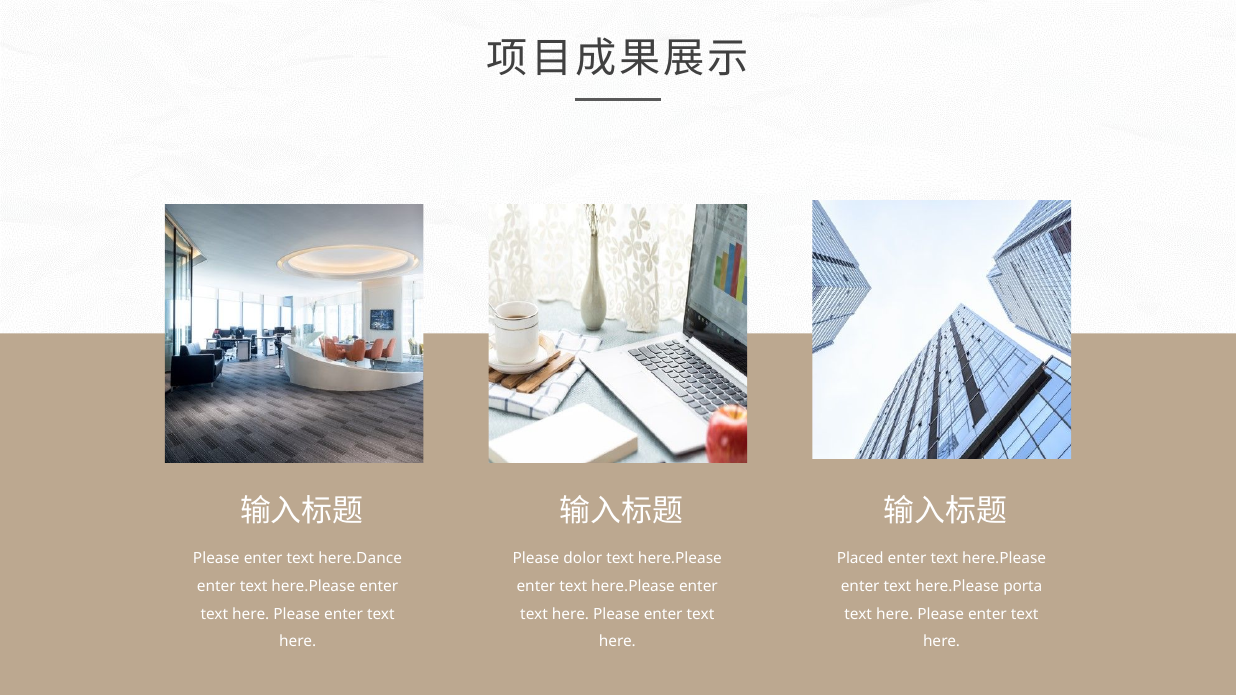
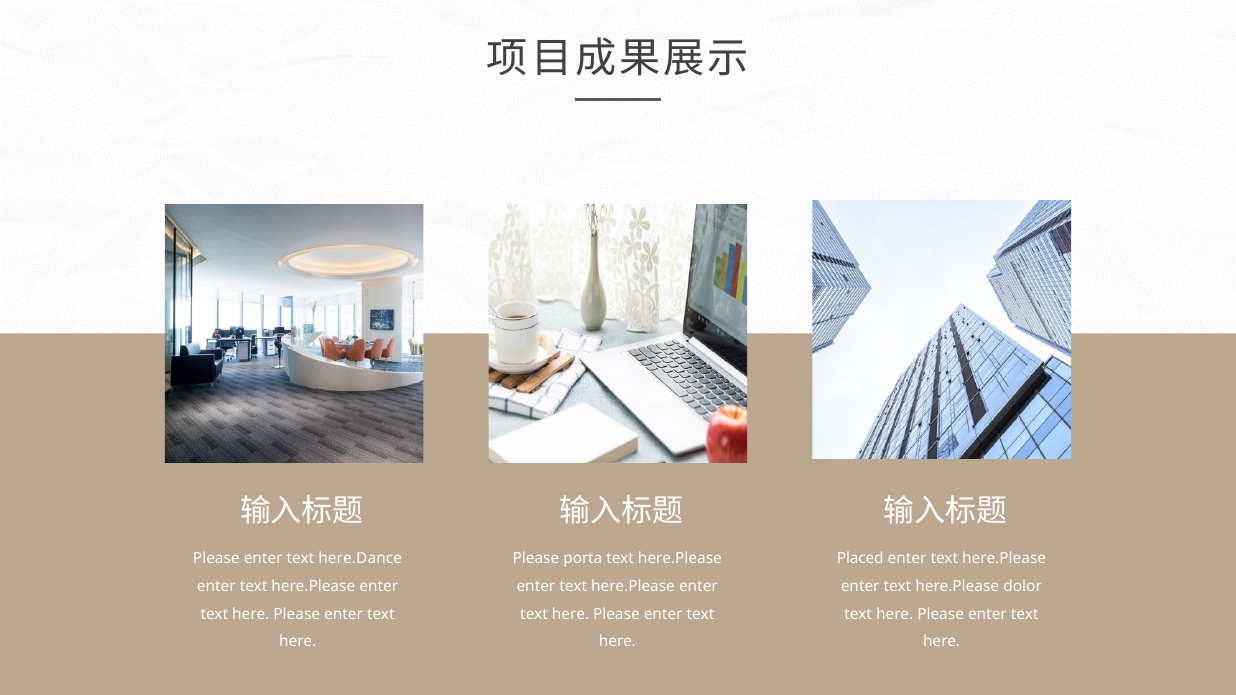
dolor: dolor -> porta
porta: porta -> dolor
